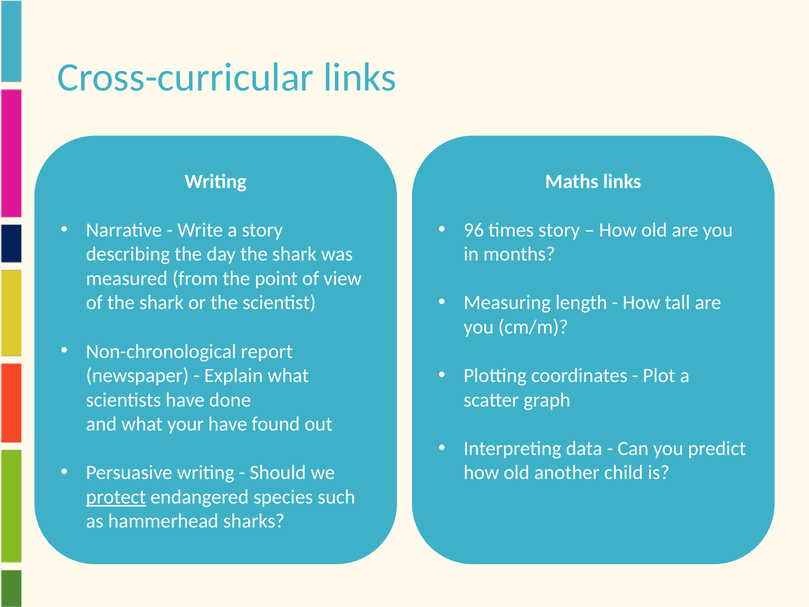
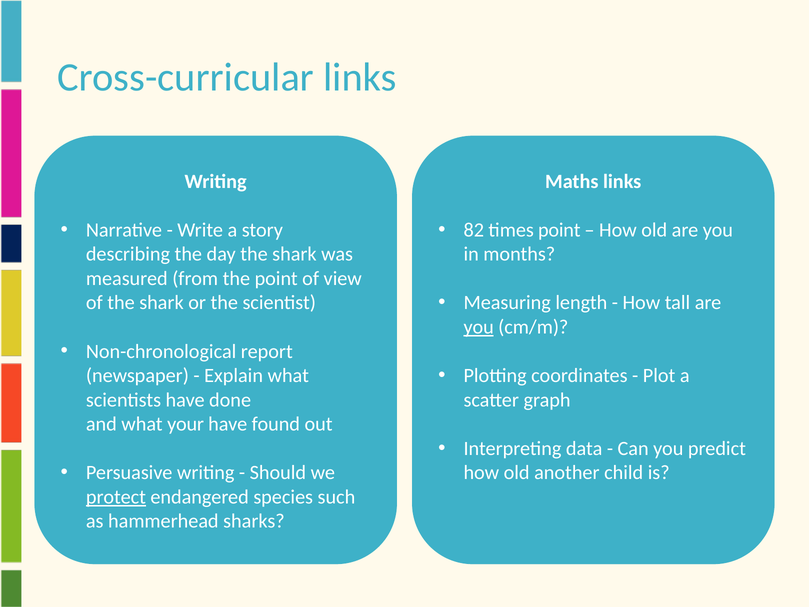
96: 96 -> 82
times story: story -> point
you at (479, 327) underline: none -> present
